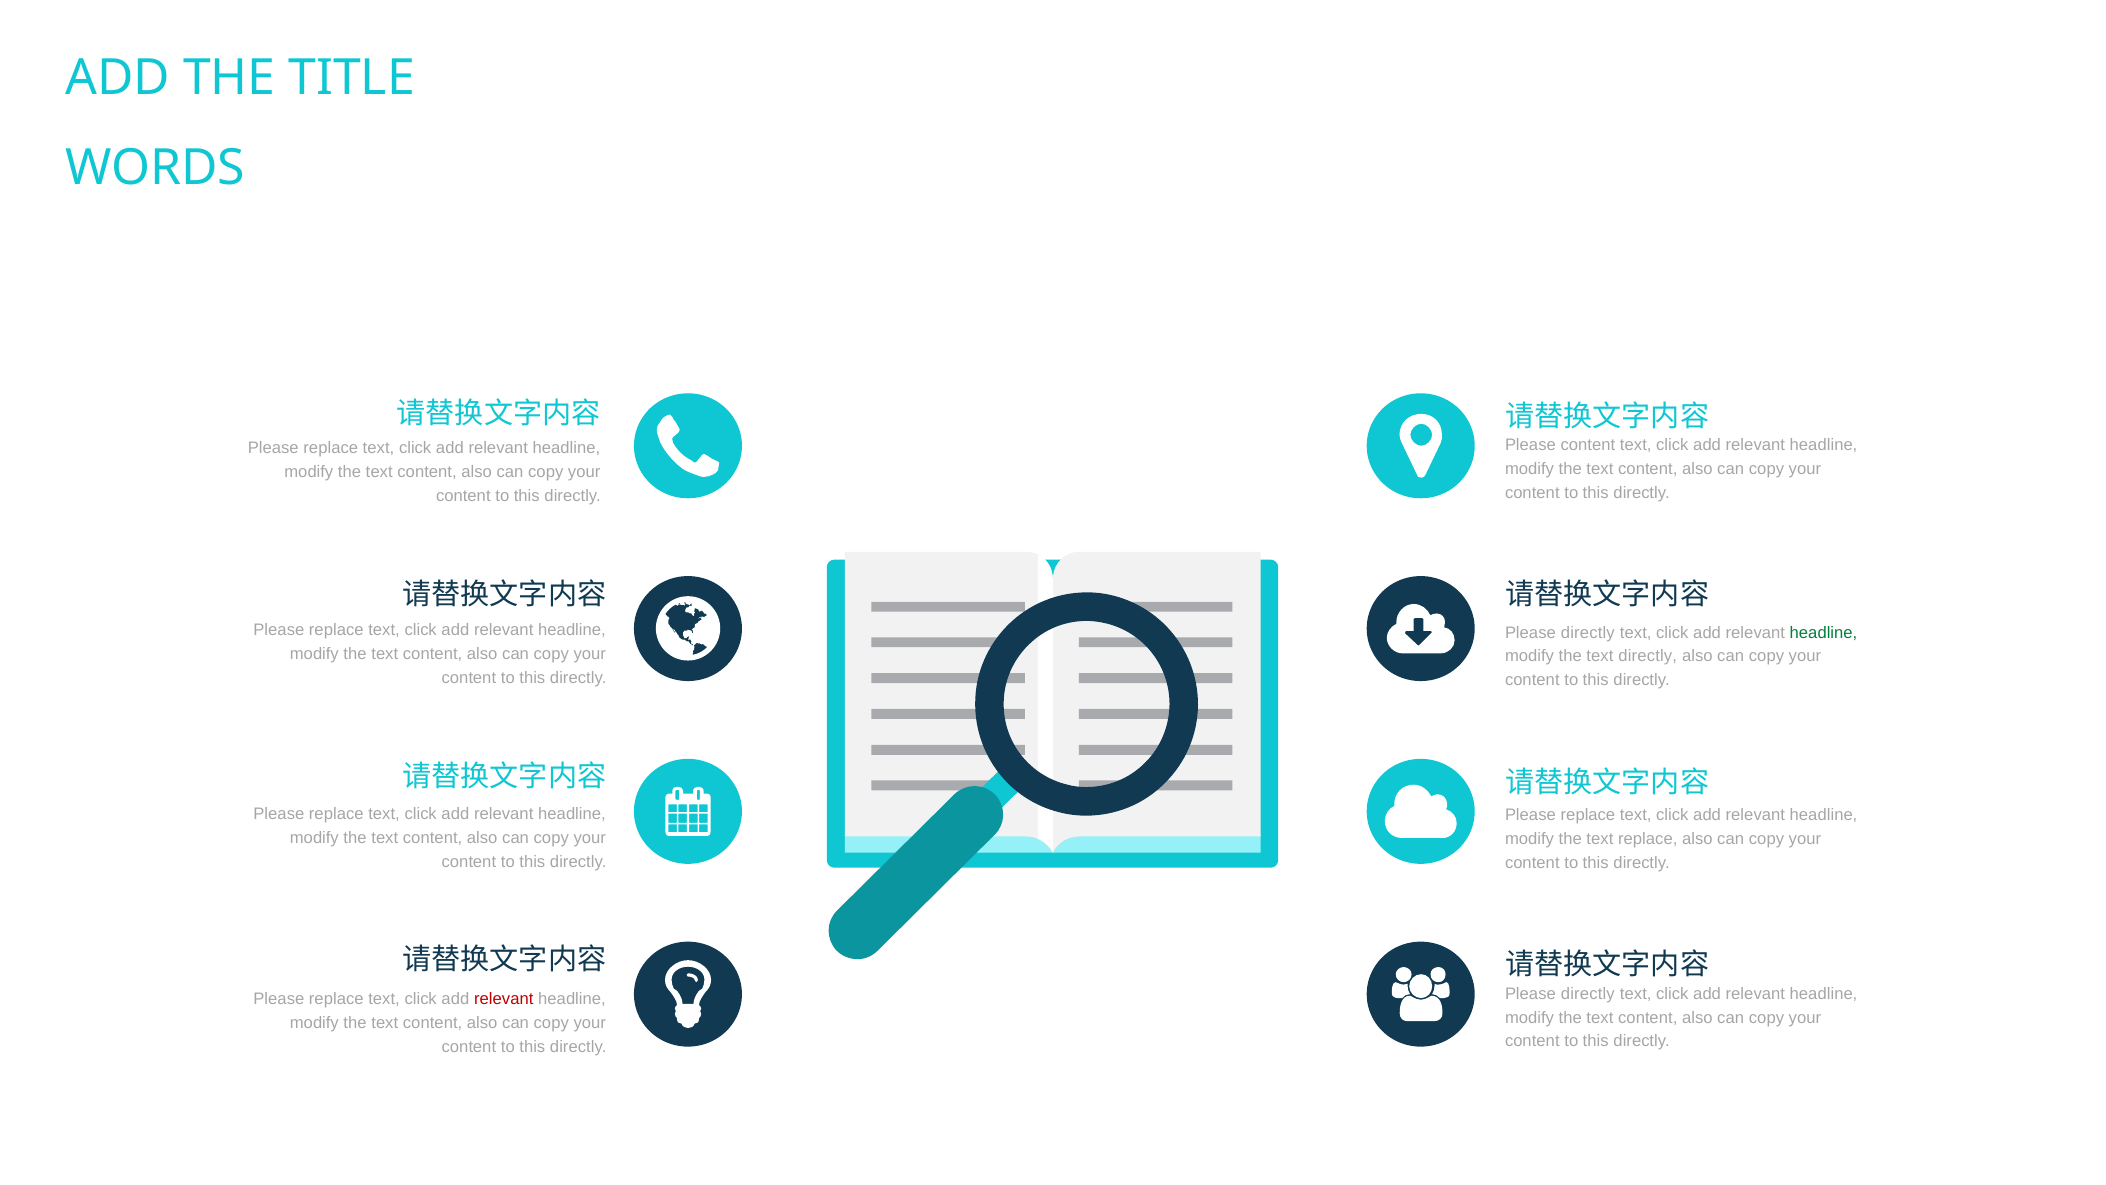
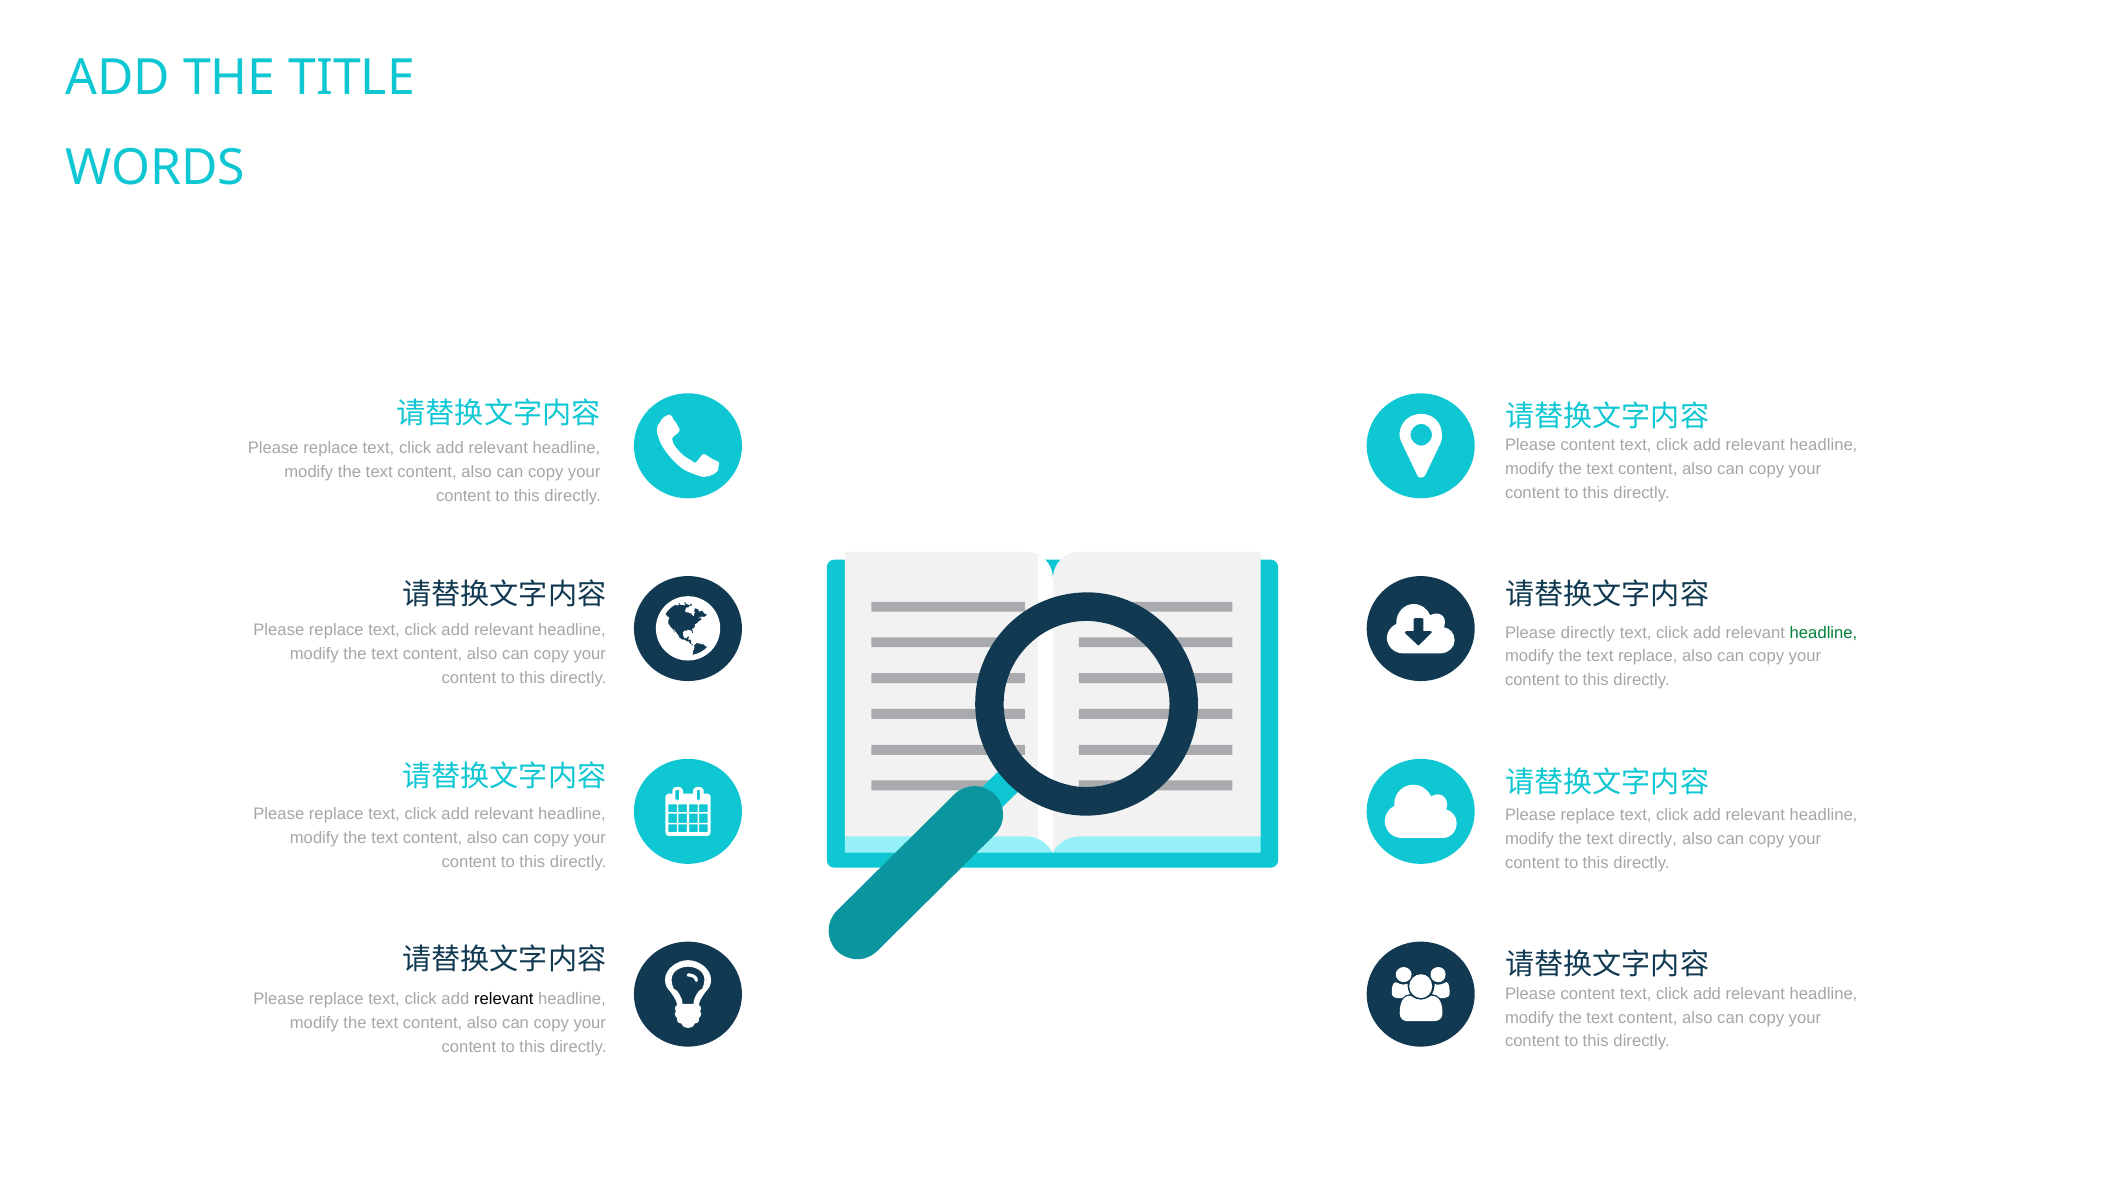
text directly: directly -> replace
text replace: replace -> directly
directly at (1588, 993): directly -> content
relevant at (504, 998) colour: red -> black
